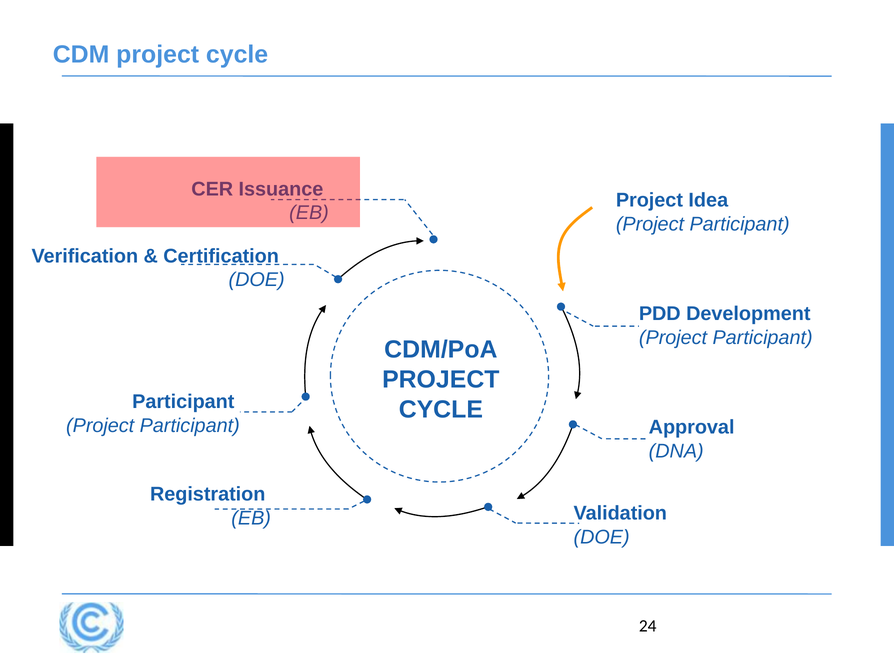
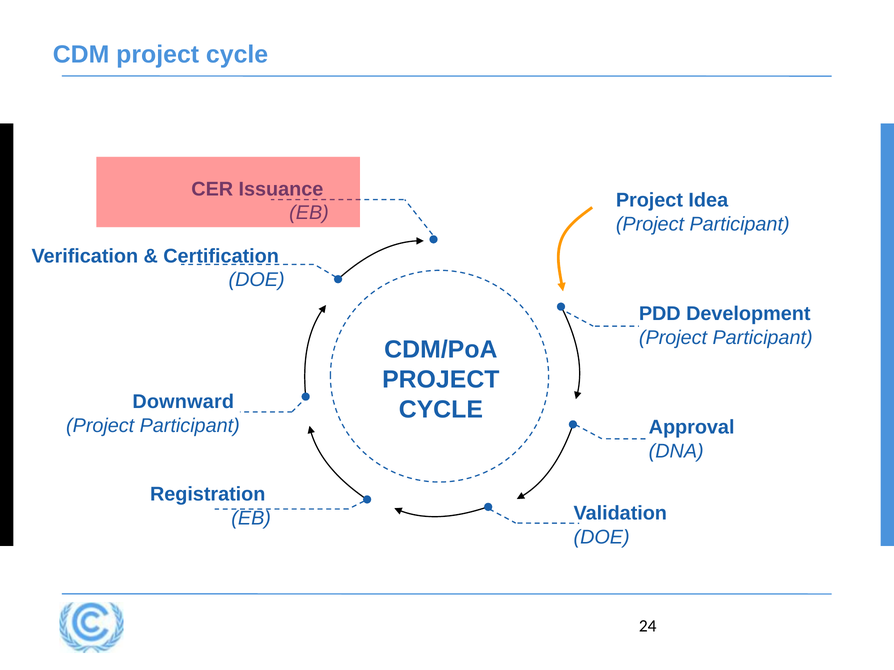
Participant at (183, 402): Participant -> Downward
